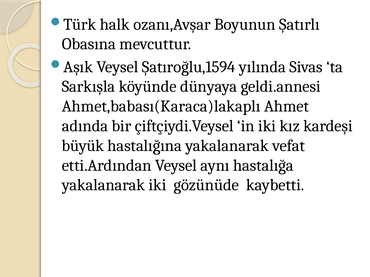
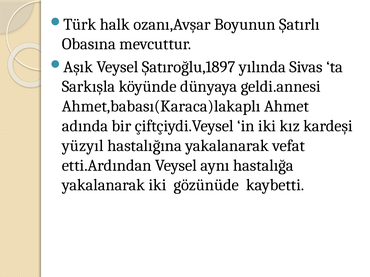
Şatıroğlu,1594: Şatıroğlu,1594 -> Şatıroğlu,1897
büyük: büyük -> yüzyıl
